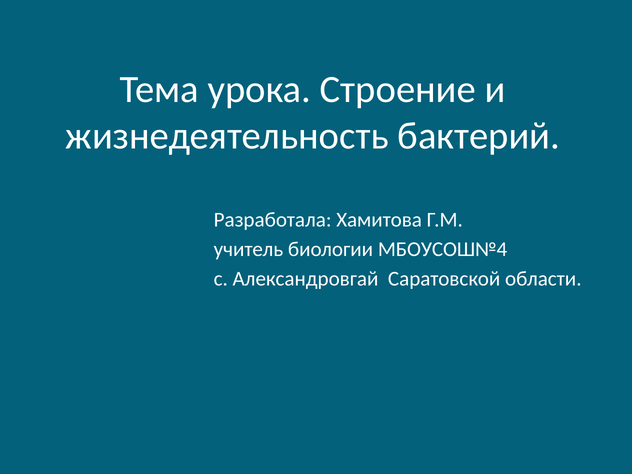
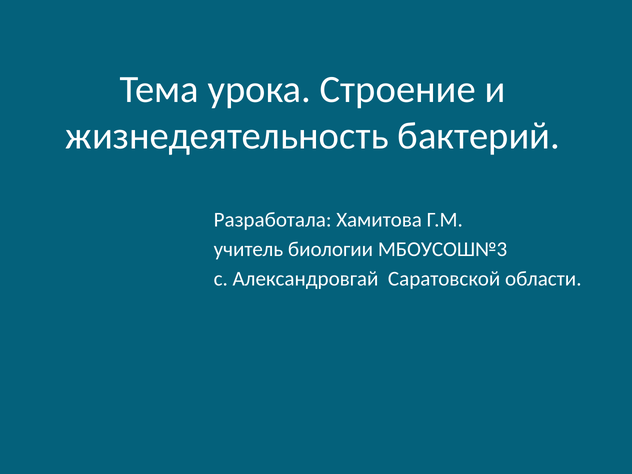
МБОУСОШ№4: МБОУСОШ№4 -> МБОУСОШ№3
